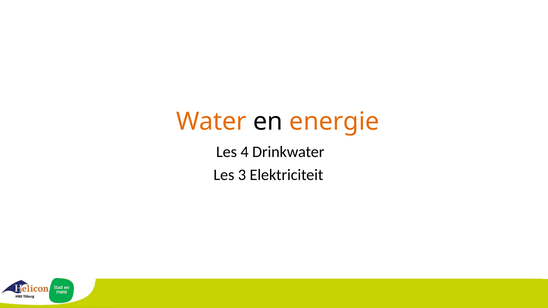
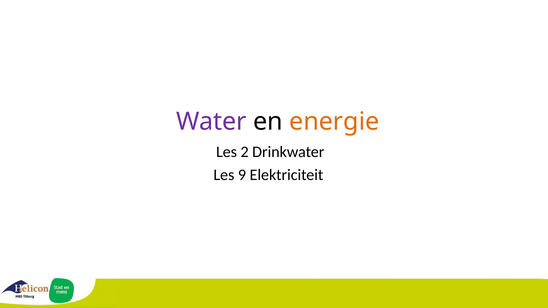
Water colour: orange -> purple
4: 4 -> 2
3: 3 -> 9
